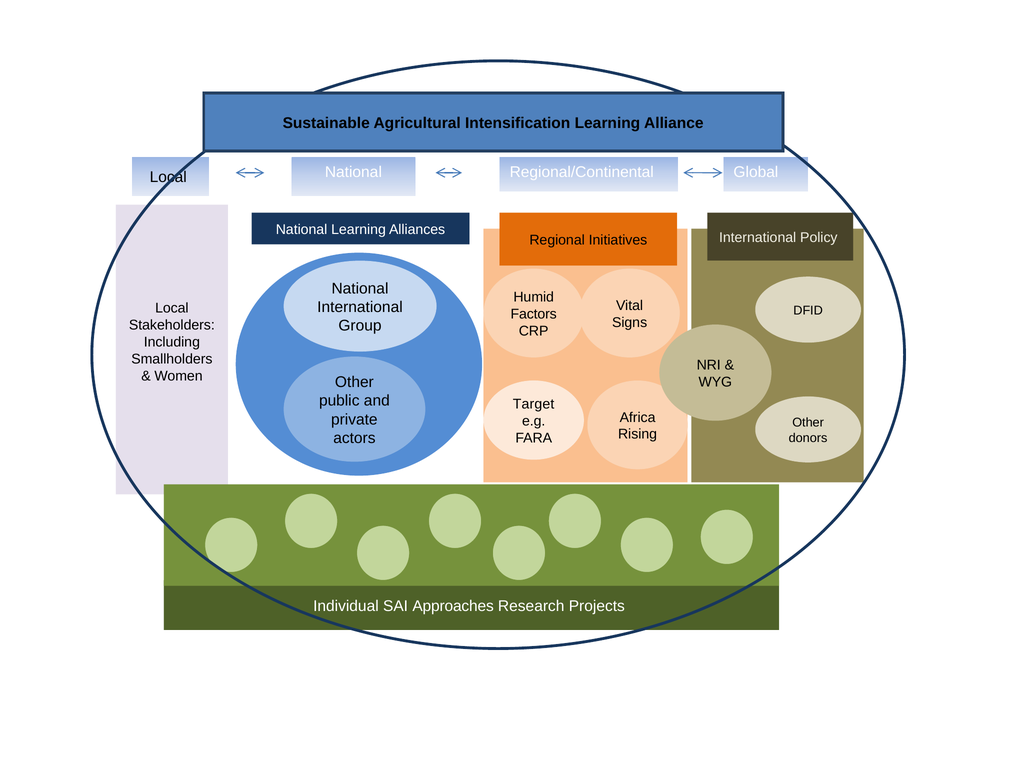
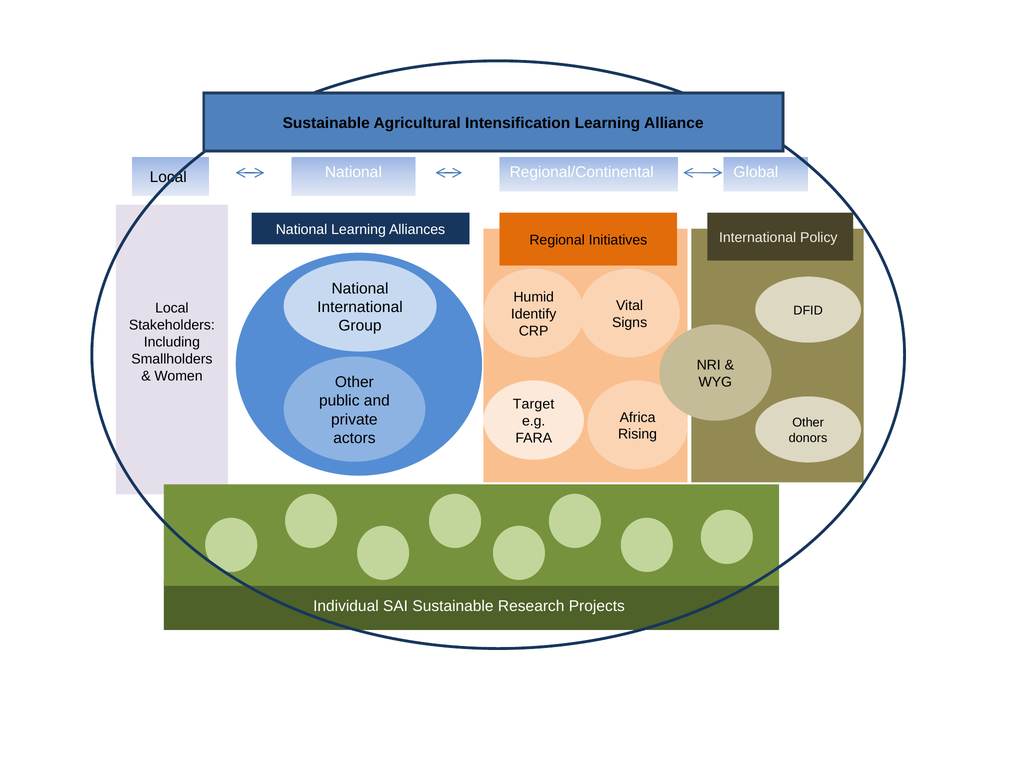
Factors: Factors -> Identify
SAI Approaches: Approaches -> Sustainable
